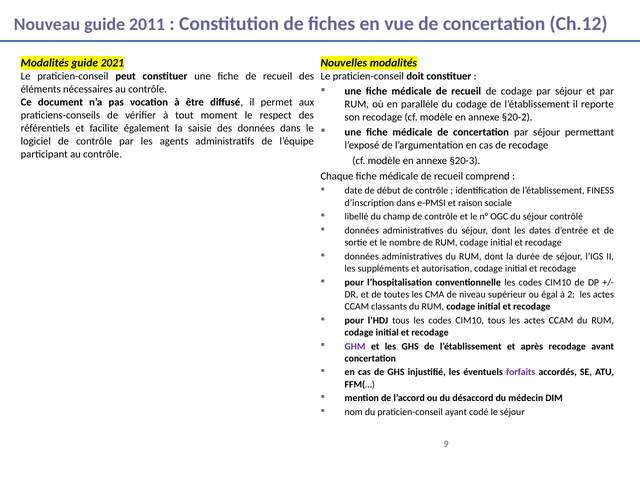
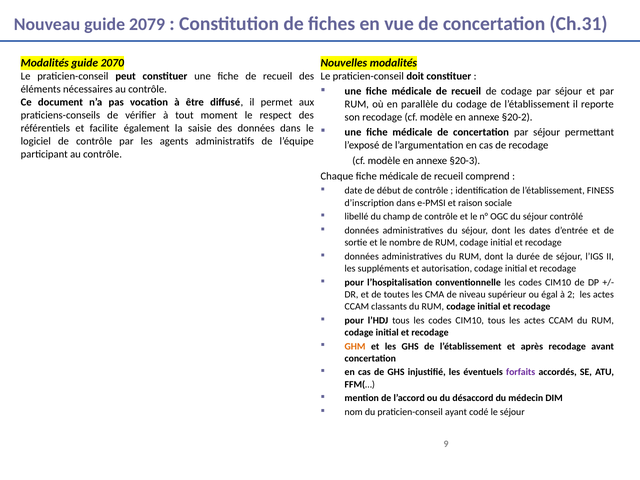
2011: 2011 -> 2079
Ch.12: Ch.12 -> Ch.31
2021: 2021 -> 2070
GHM colour: purple -> orange
